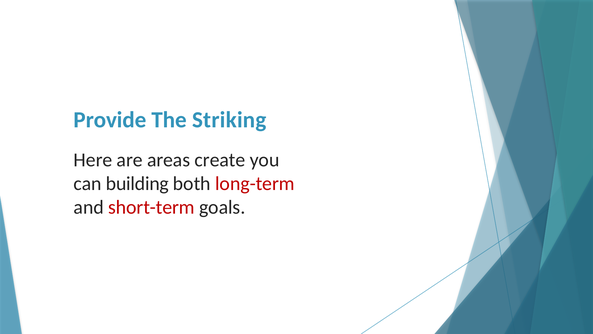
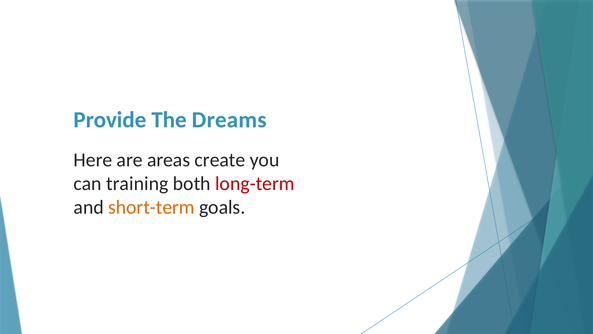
Striking: Striking -> Dreams
building: building -> training
short-term colour: red -> orange
